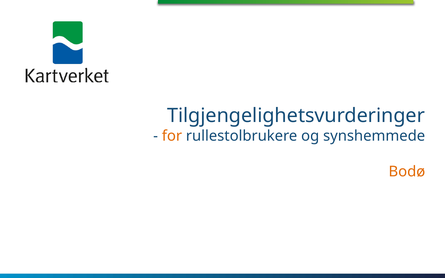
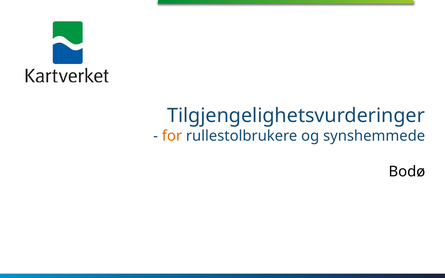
Bodø colour: orange -> black
